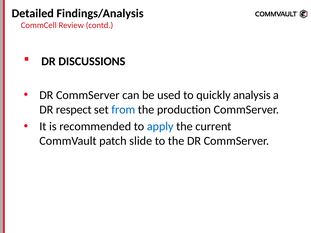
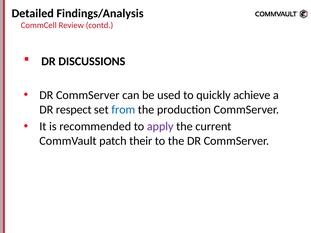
analysis: analysis -> achieve
apply colour: blue -> purple
slide: slide -> their
